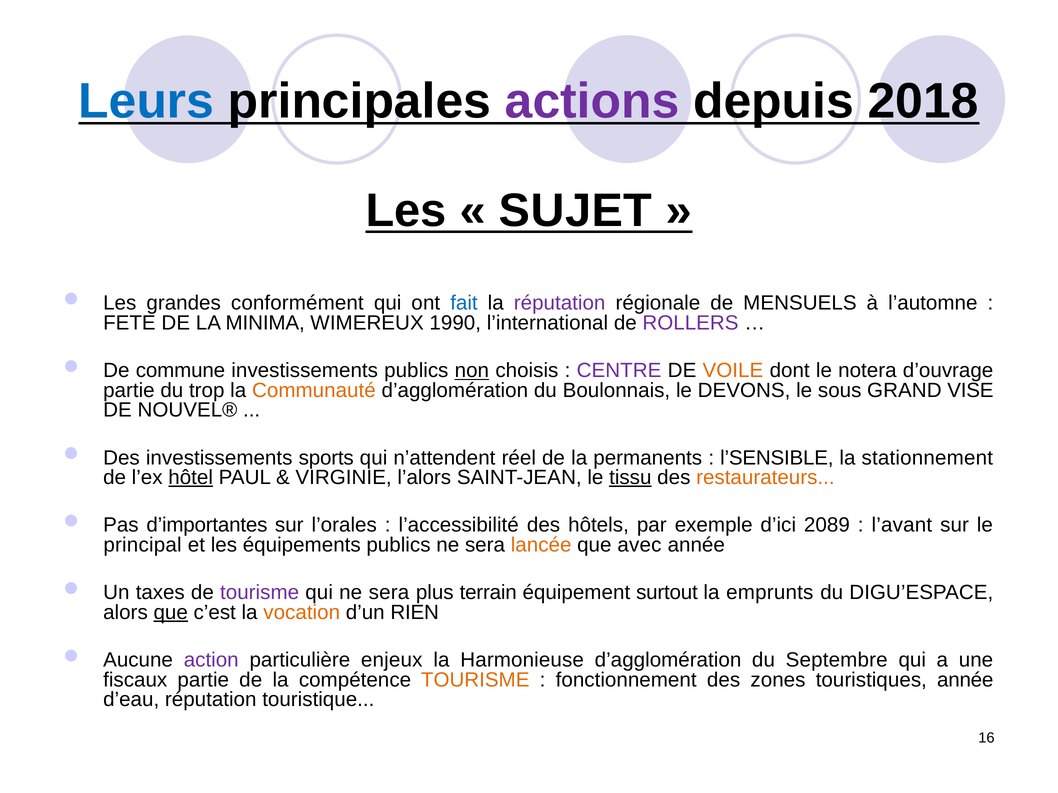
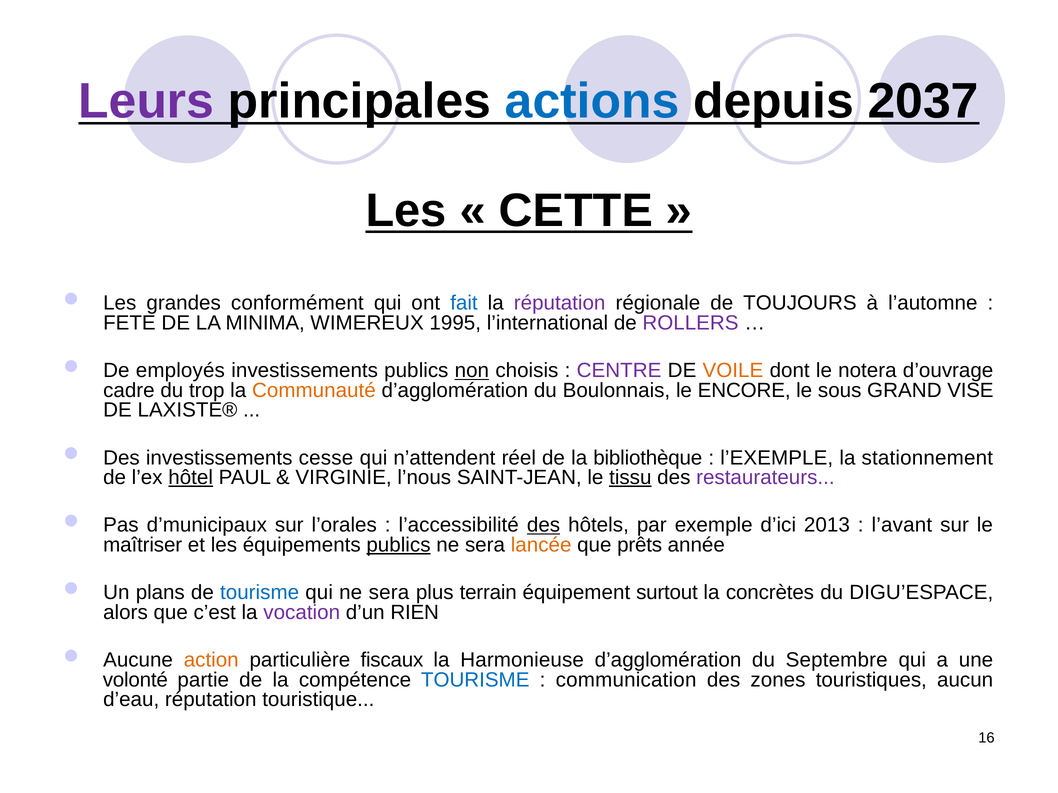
Leurs colour: blue -> purple
actions colour: purple -> blue
2018: 2018 -> 2037
SUJET: SUJET -> CETTE
MENSUELS: MENSUELS -> TOUJOURS
1990: 1990 -> 1995
commune: commune -> employés
partie at (129, 391): partie -> cadre
DEVONS: DEVONS -> ENCORE
NOUVEL®: NOUVEL® -> LAXISTE®
sports: sports -> cesse
permanents: permanents -> bibliothèque
l’SENSIBLE: l’SENSIBLE -> l’EXEMPLE
l’alors: l’alors -> l’nous
restaurateurs colour: orange -> purple
d’importantes: d’importantes -> d’municipaux
des at (544, 525) underline: none -> present
2089: 2089 -> 2013
principal: principal -> maîtriser
publics at (398, 545) underline: none -> present
avec: avec -> prêts
taxes: taxes -> plans
tourisme at (260, 593) colour: purple -> blue
emprunts: emprunts -> concrètes
que at (171, 613) underline: present -> none
vocation colour: orange -> purple
action colour: purple -> orange
enjeux: enjeux -> fiscaux
fiscaux: fiscaux -> volonté
TOURISME at (475, 680) colour: orange -> blue
fonctionnement: fonctionnement -> communication
touristiques année: année -> aucun
